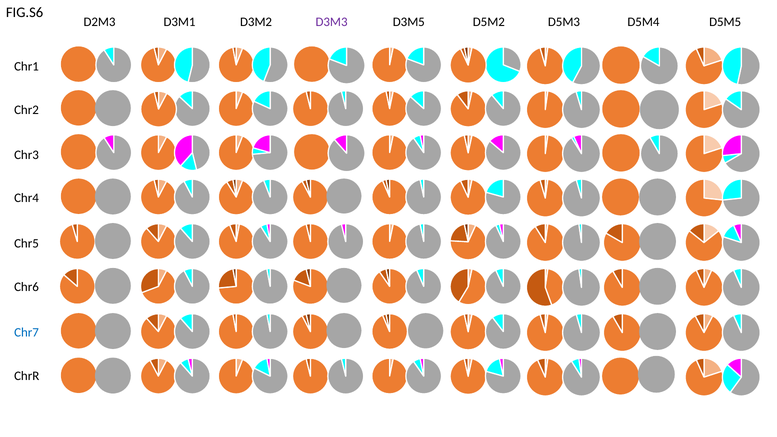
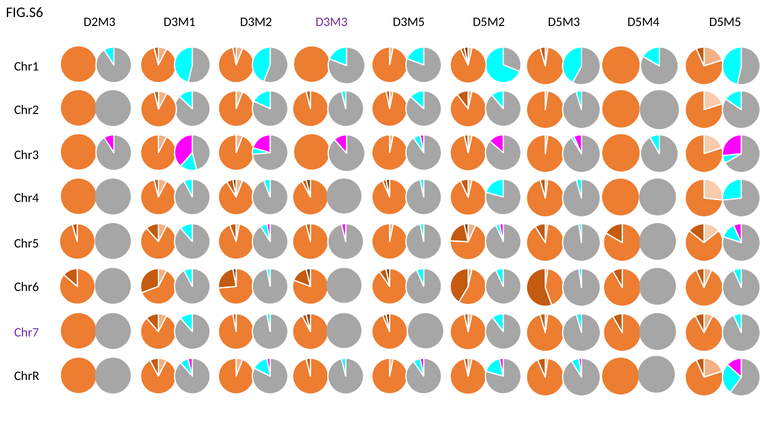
Chr7 colour: blue -> purple
